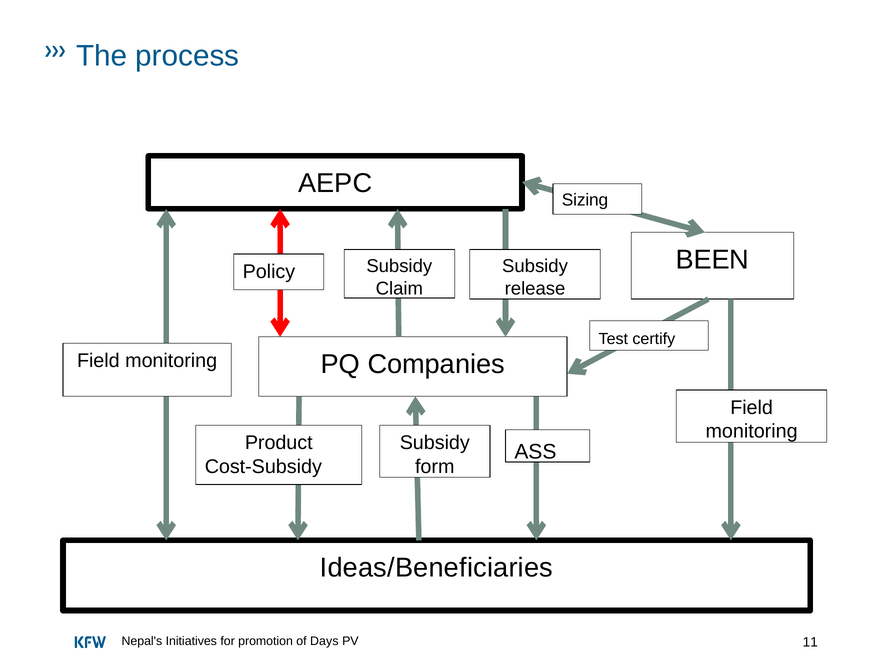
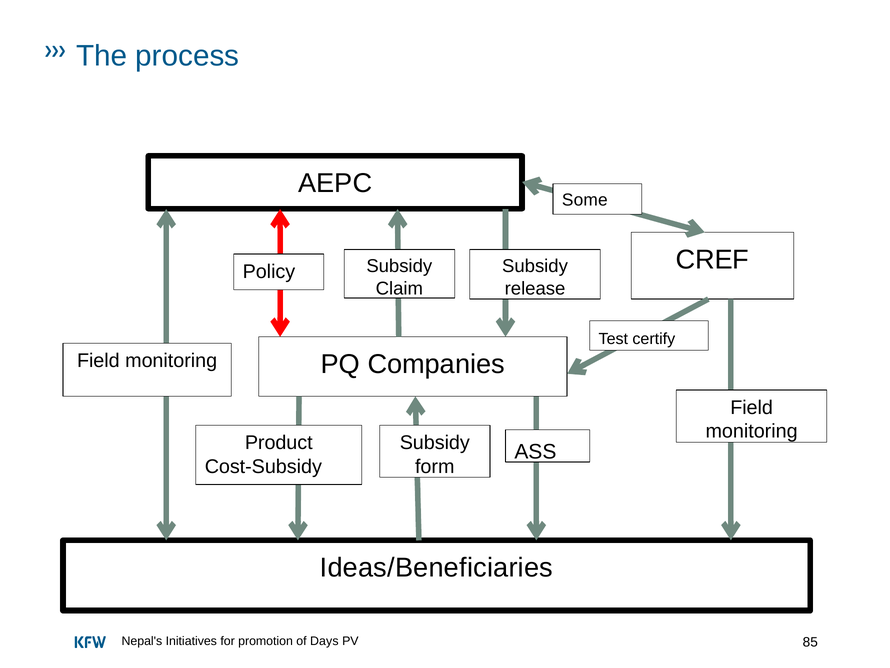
Sizing: Sizing -> Some
BEEN: BEEN -> CREF
11: 11 -> 85
